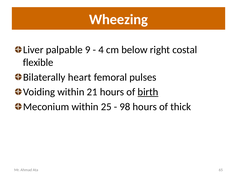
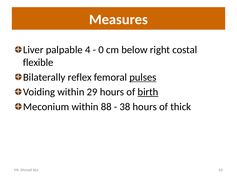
Wheezing: Wheezing -> Measures
9: 9 -> 4
4: 4 -> 0
heart: heart -> reflex
pulses underline: none -> present
21: 21 -> 29
25: 25 -> 88
98: 98 -> 38
